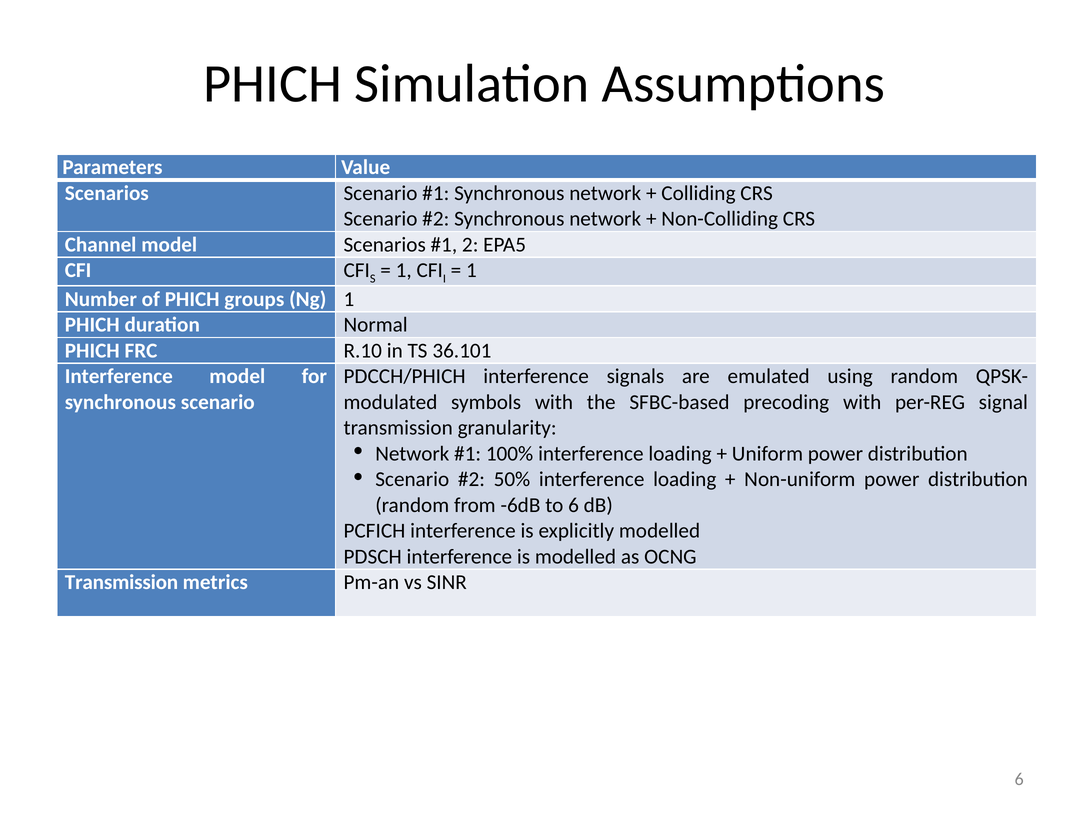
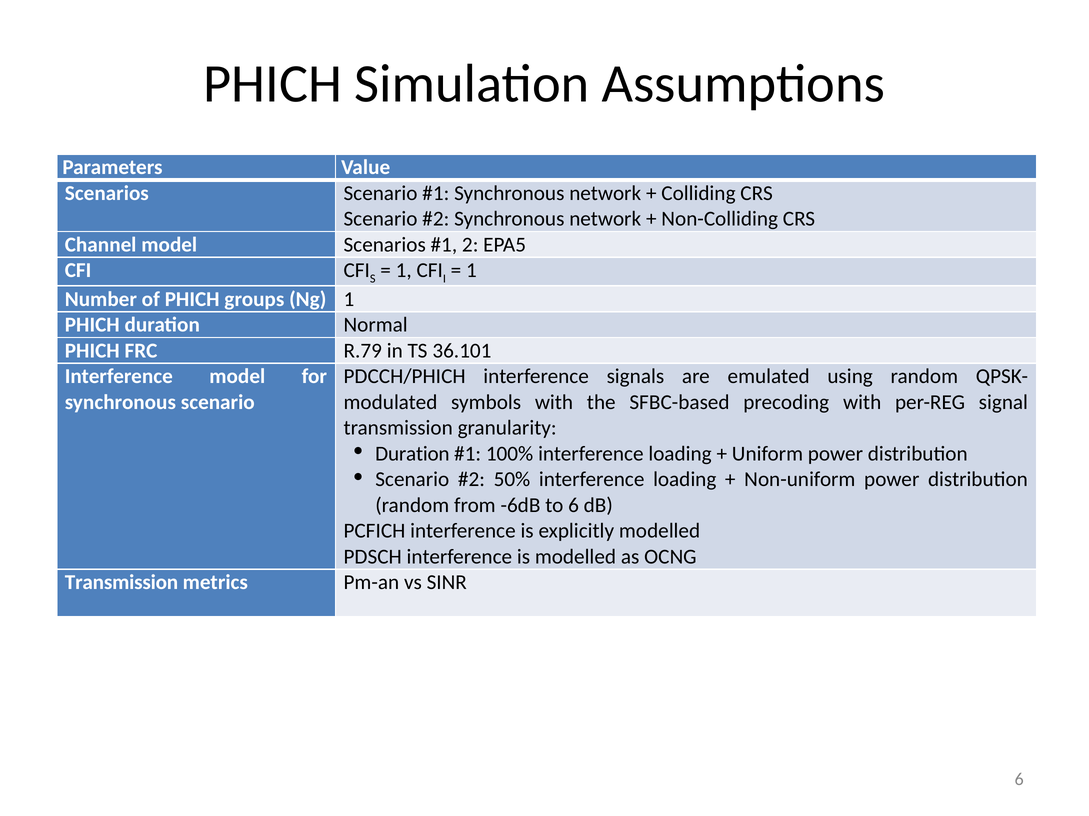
R.10: R.10 -> R.79
Network at (412, 454): Network -> Duration
